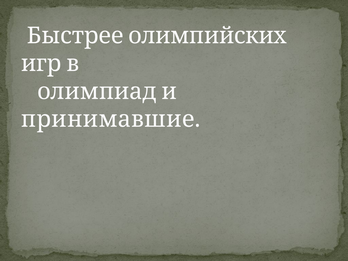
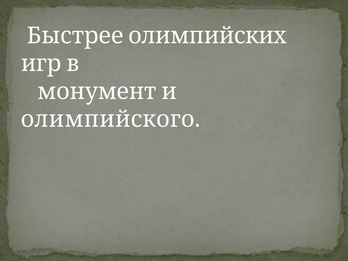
олимпиад: олимпиад -> монумент
принимавшие: принимавшие -> олимпийского
